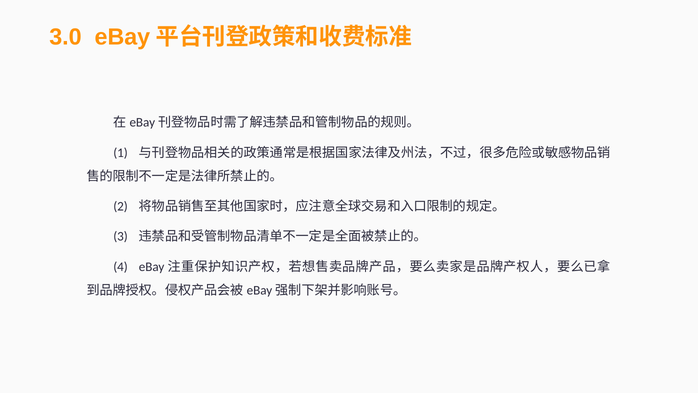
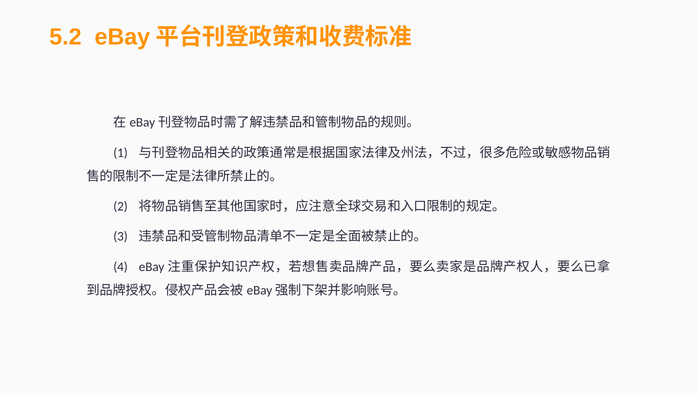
3.0: 3.0 -> 5.2
